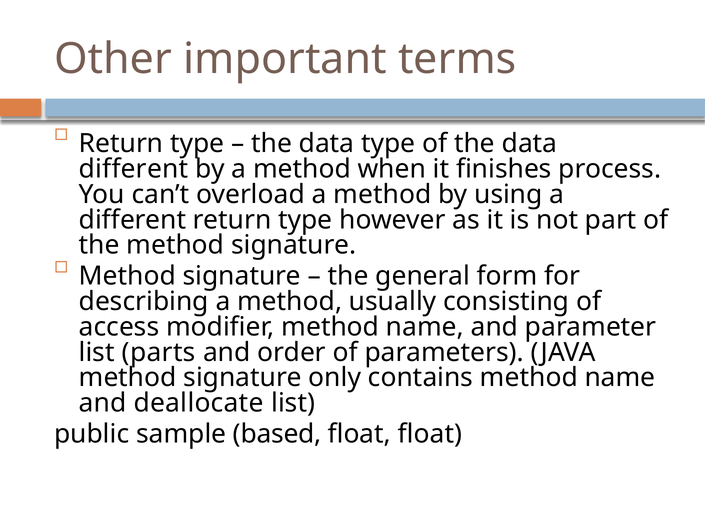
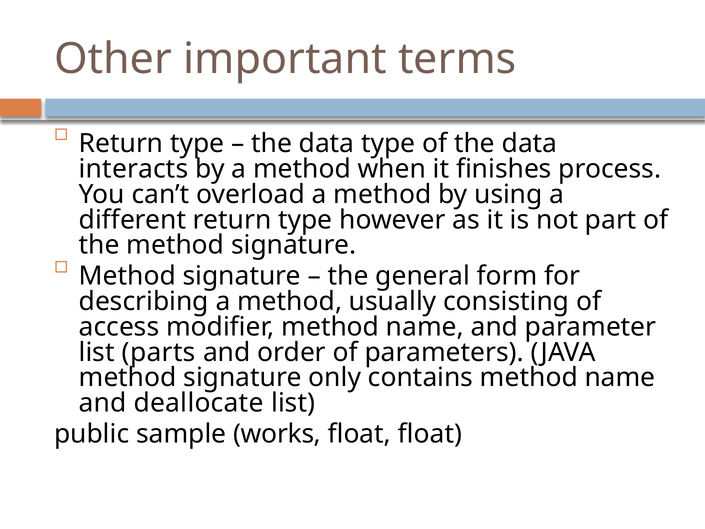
different at (134, 169): different -> interacts
based: based -> works
